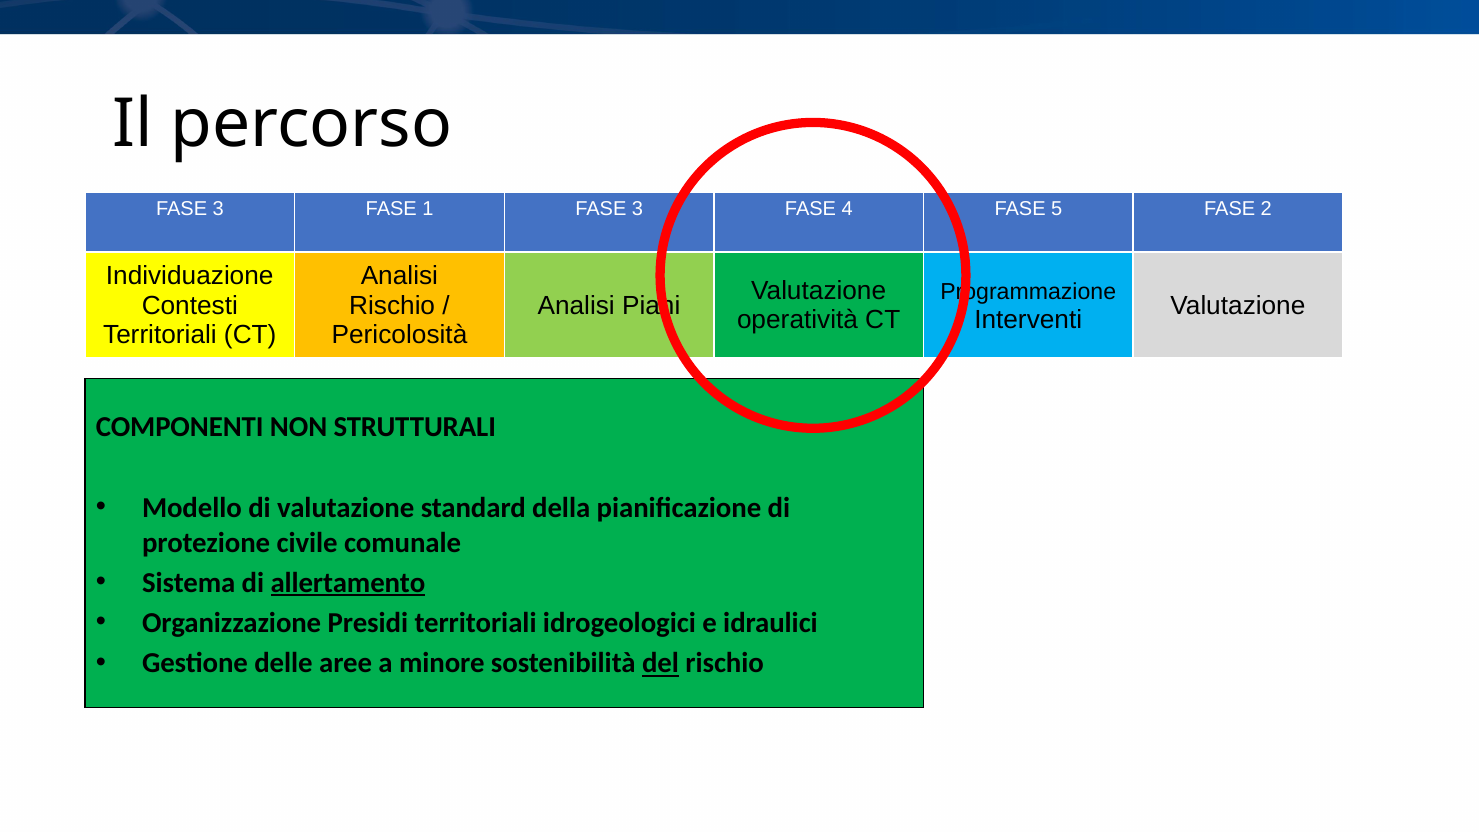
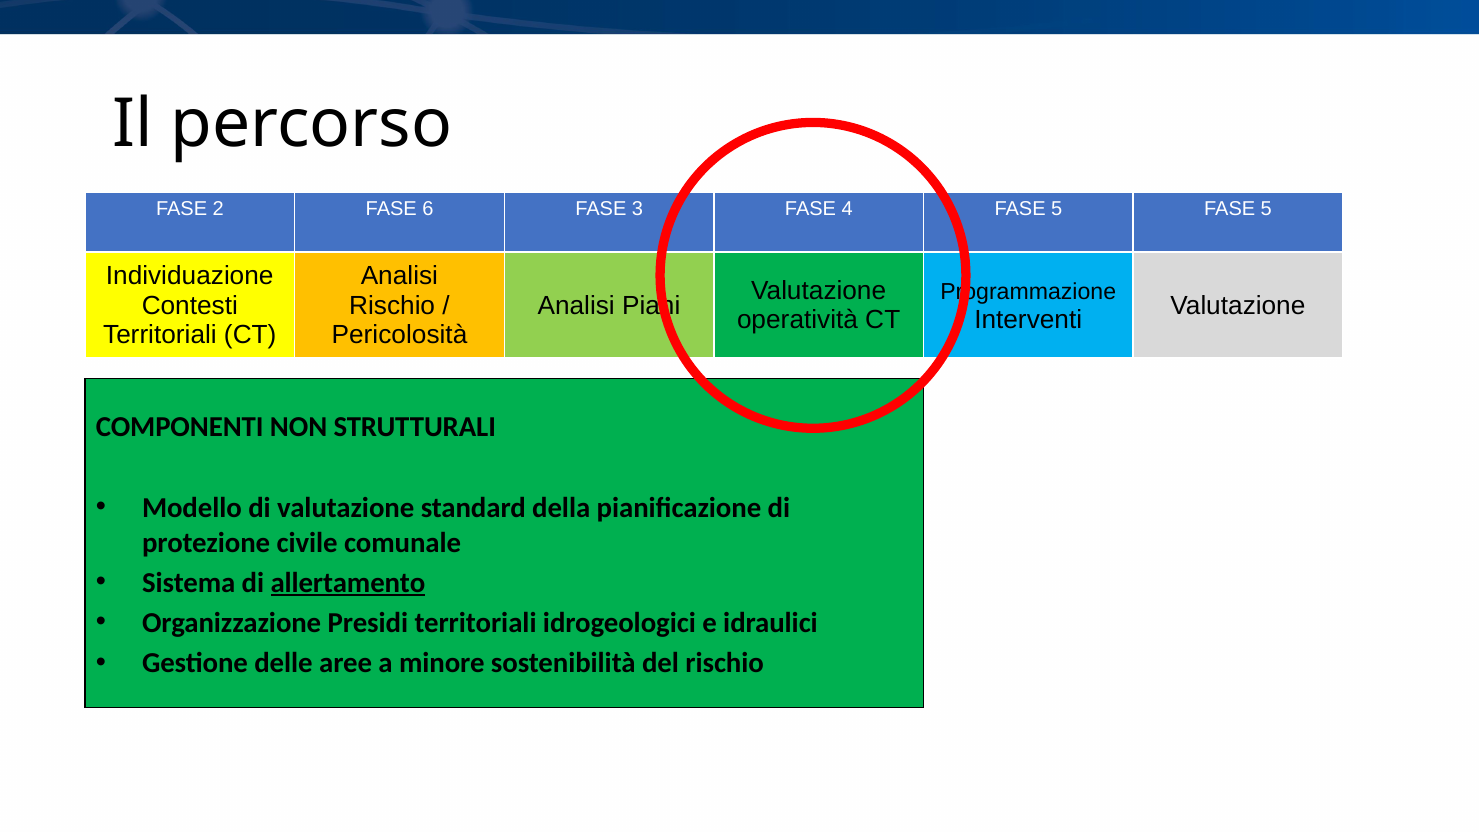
3 at (218, 209): 3 -> 2
1: 1 -> 6
5 FASE 2: 2 -> 5
del underline: present -> none
